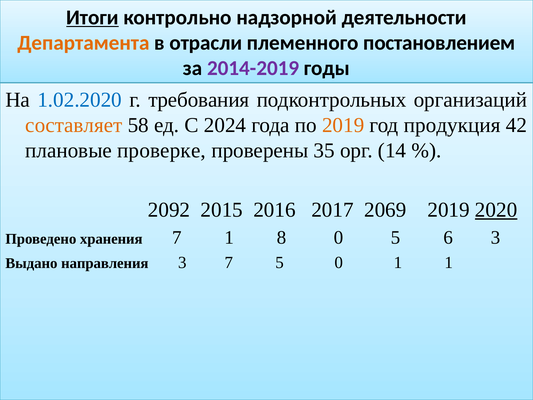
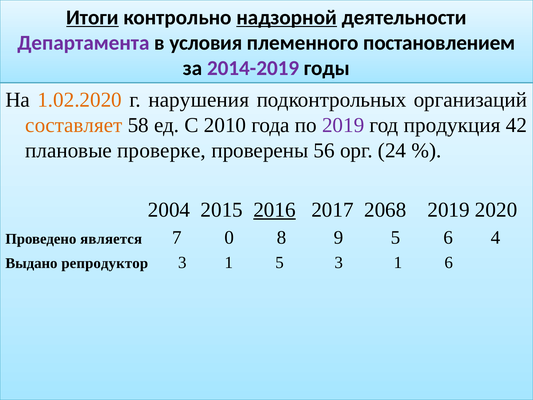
надзорной underline: none -> present
Департамента colour: orange -> purple
отрасли: отрасли -> условия
1.02.2020 colour: blue -> orange
требования: требования -> нарушения
2024: 2024 -> 2010
2019 at (343, 125) colour: orange -> purple
35: 35 -> 56
14: 14 -> 24
2092: 2092 -> 2004
2016 underline: none -> present
2069: 2069 -> 2068
2020 underline: present -> none
хранения: хранения -> является
7 1: 1 -> 0
8 0: 0 -> 9
6 3: 3 -> 4
направления: направления -> репродуктор
7 at (229, 262): 7 -> 1
5 0: 0 -> 3
1 1: 1 -> 6
